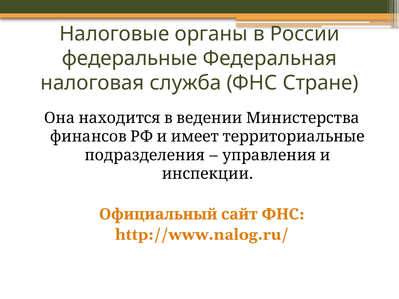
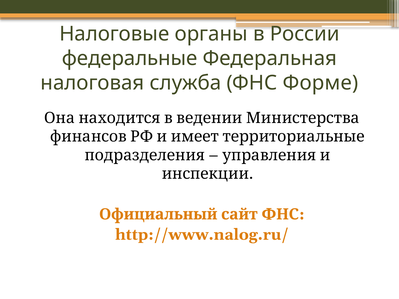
Стране: Стране -> Форме
